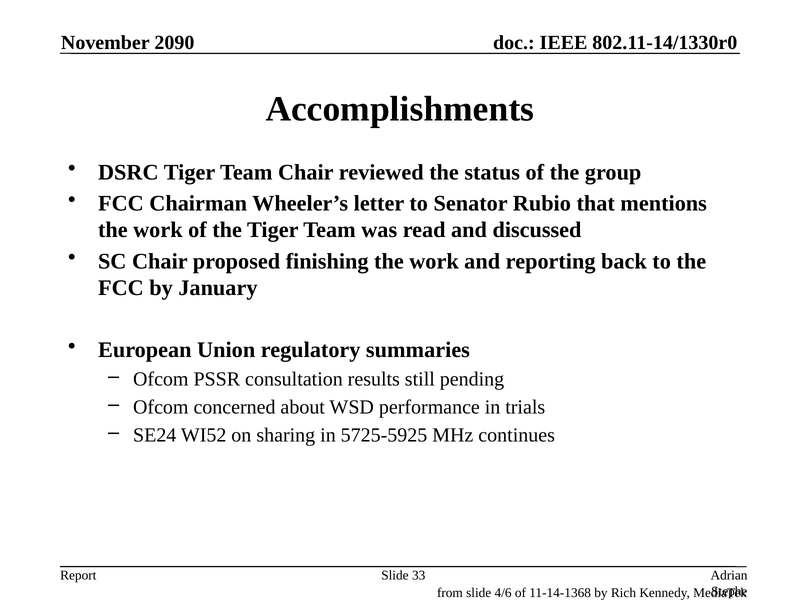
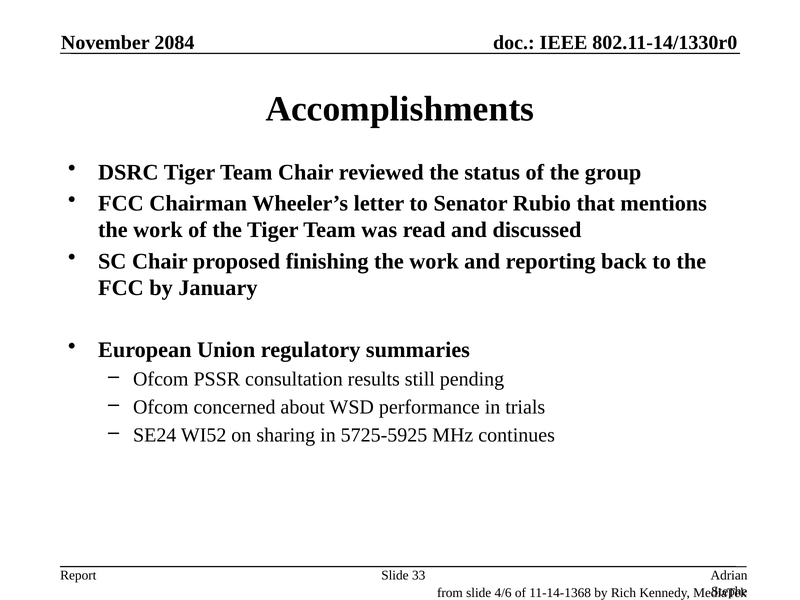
2090: 2090 -> 2084
